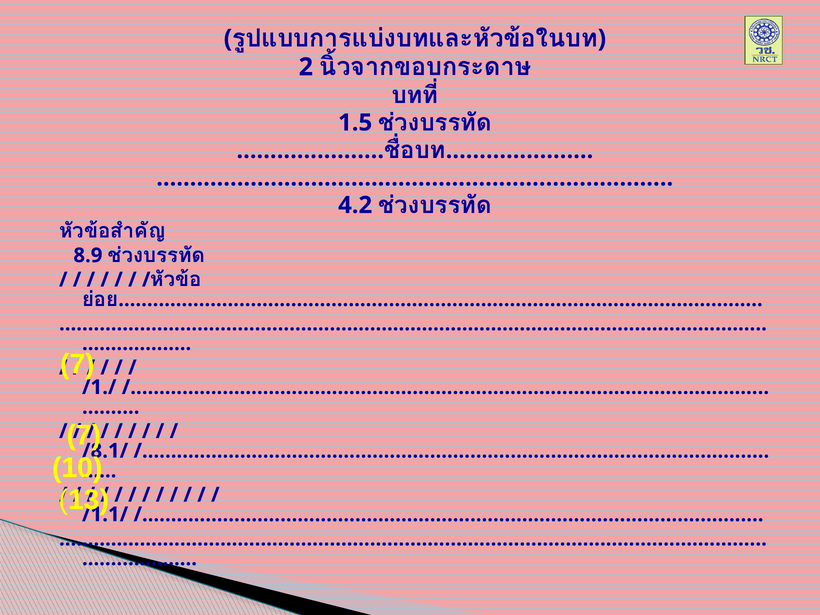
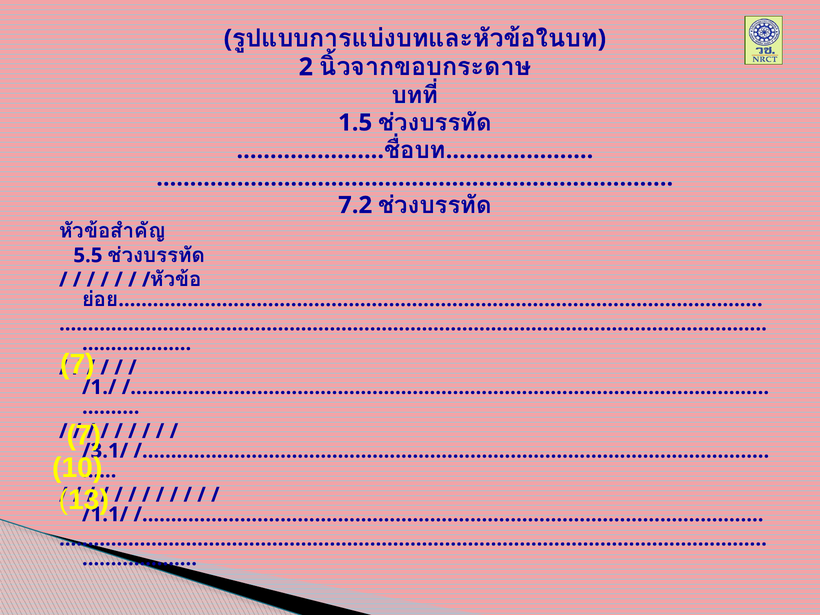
4.2: 4.2 -> 7.2
8.9: 8.9 -> 5.5
/8.1/: /8.1/ -> /3.1/
